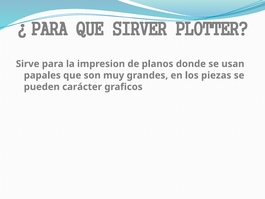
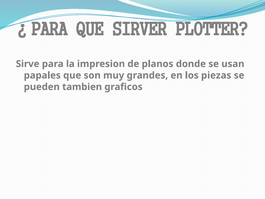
carácter: carácter -> tambien
